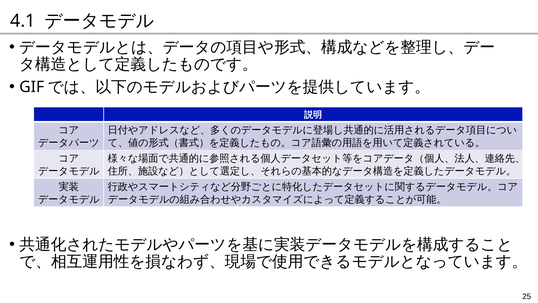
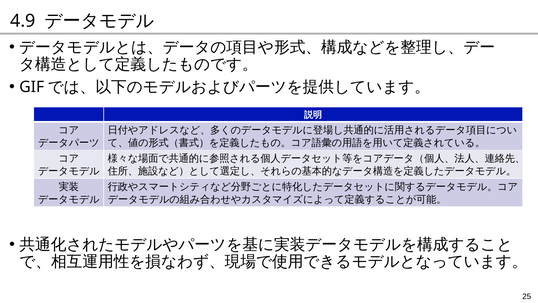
4.1: 4.1 -> 4.9
